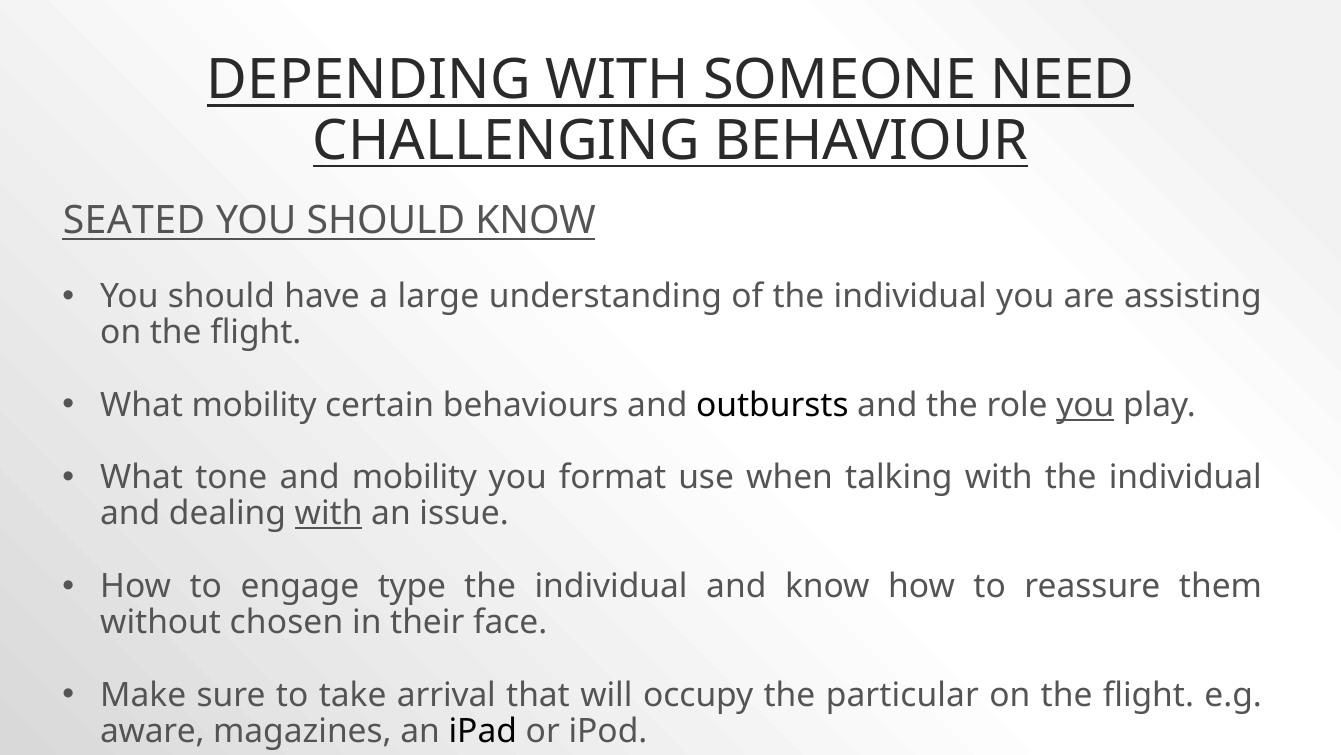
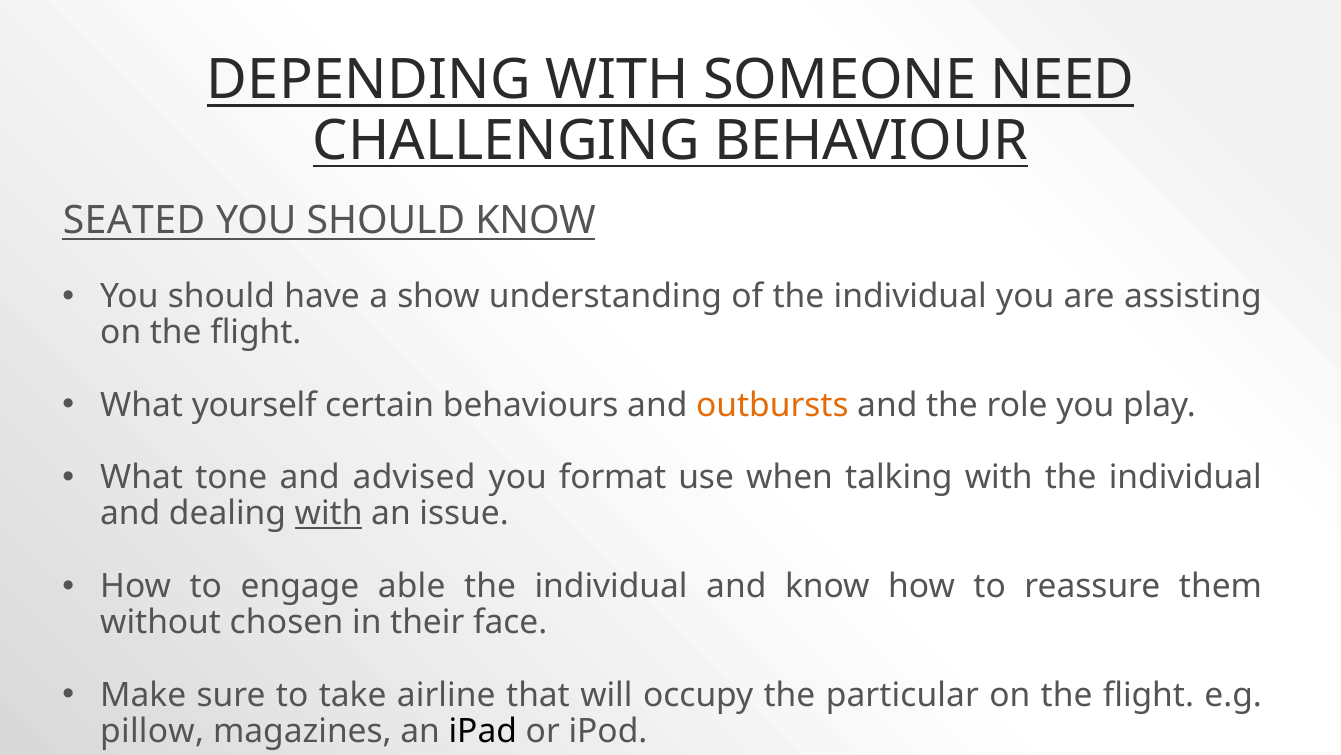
large: large -> show
What mobility: mobility -> yourself
outbursts colour: black -> orange
you at (1085, 405) underline: present -> none
and mobility: mobility -> advised
type: type -> able
arrival: arrival -> airline
aware: aware -> pillow
